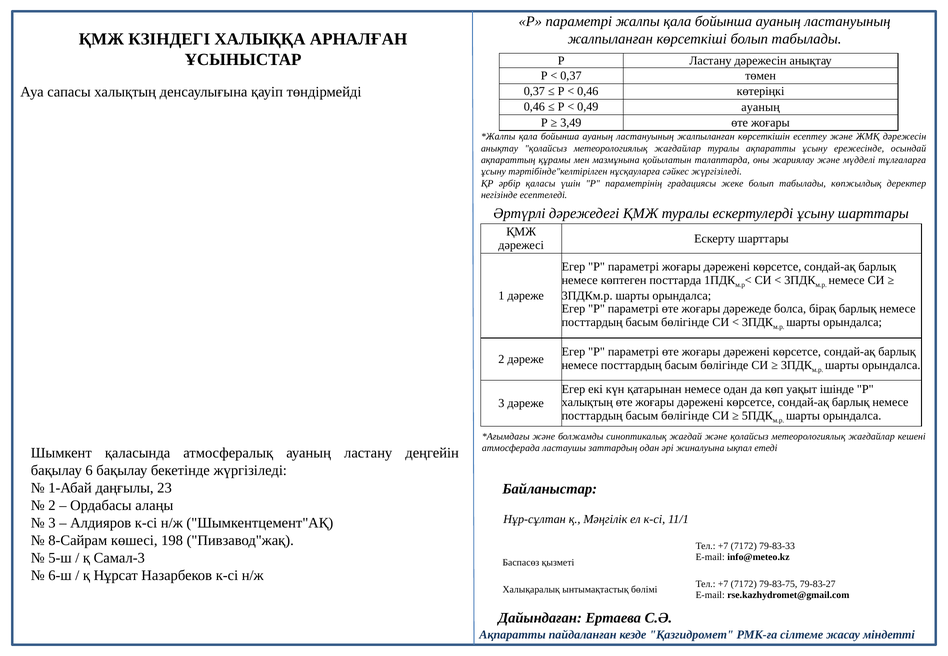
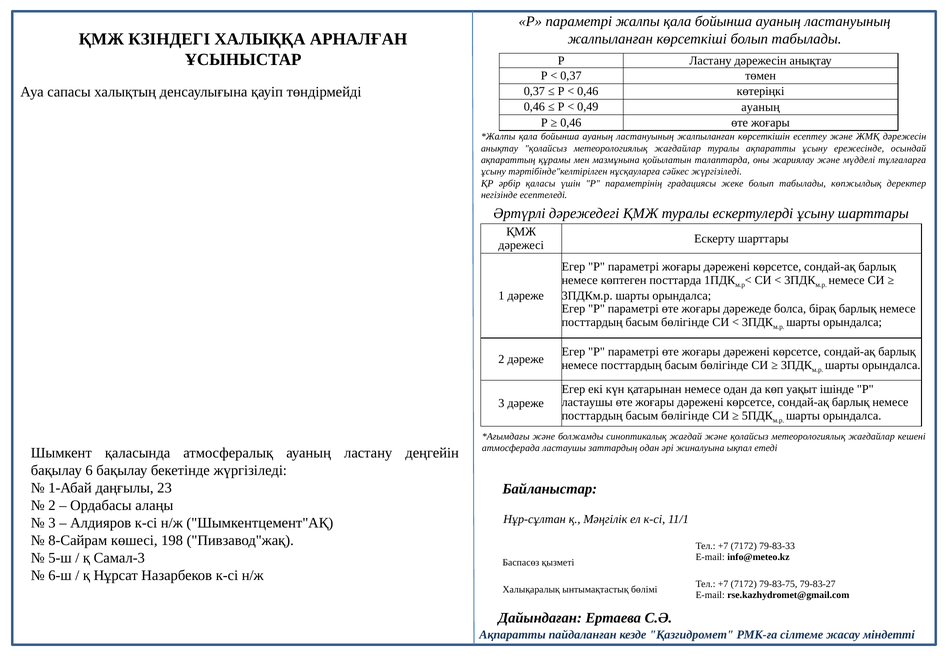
3,49 at (571, 123): 3,49 -> 0,46
халықтың at (587, 403): халықтың -> ластаушы
